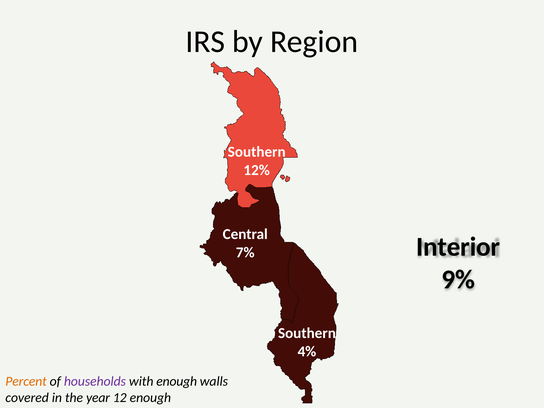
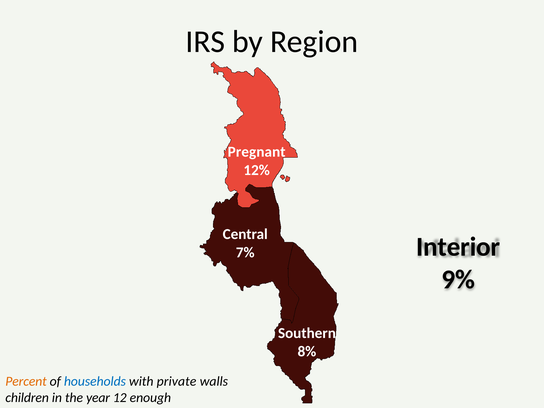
Southern at (257, 152): Southern -> Pregnant
4%: 4% -> 8%
households colour: purple -> blue
with enough: enough -> private
covered: covered -> children
